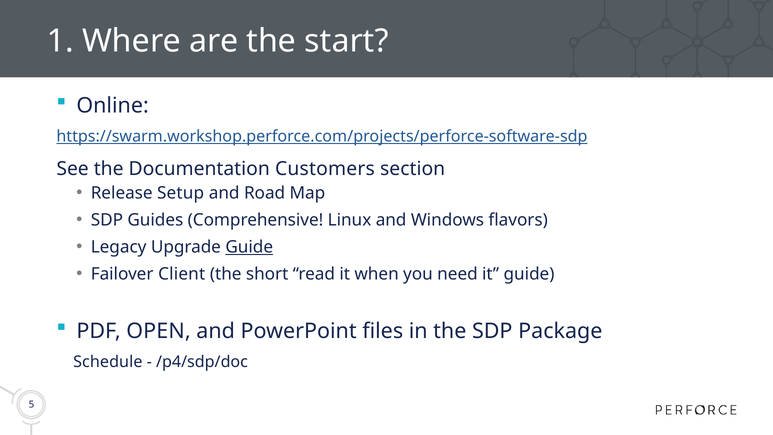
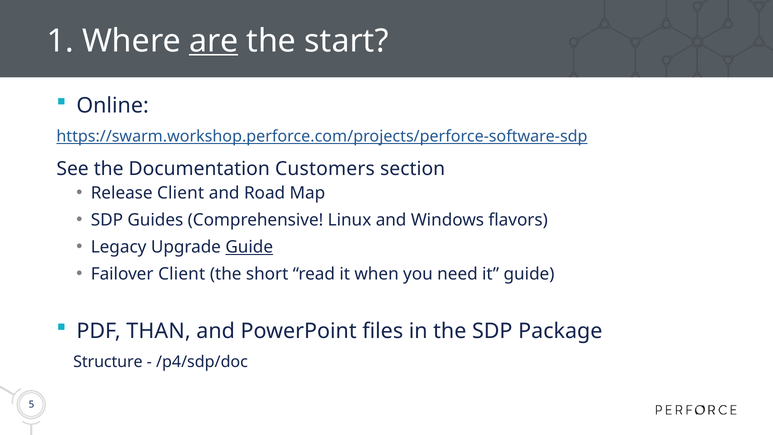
are underline: none -> present
Release Setup: Setup -> Client
OPEN: OPEN -> THAN
Schedule: Schedule -> Structure
